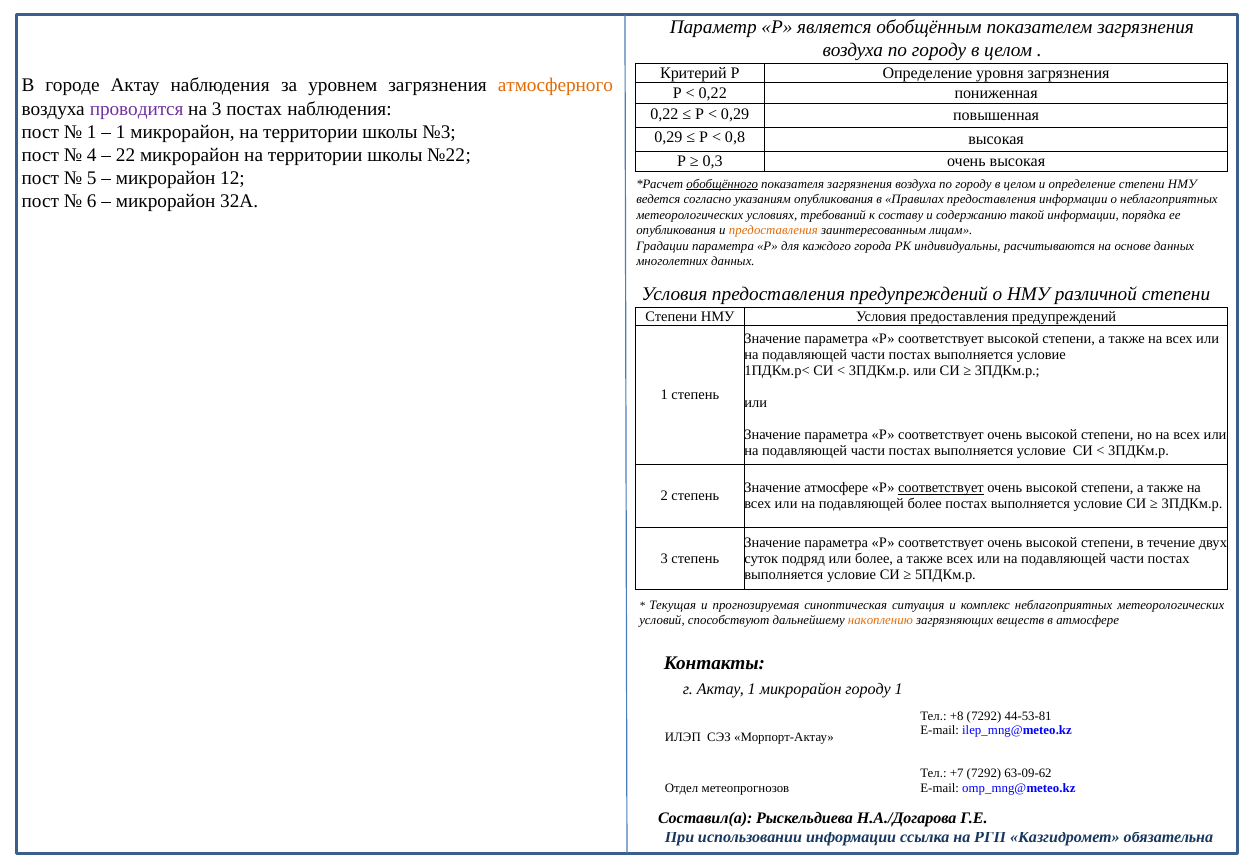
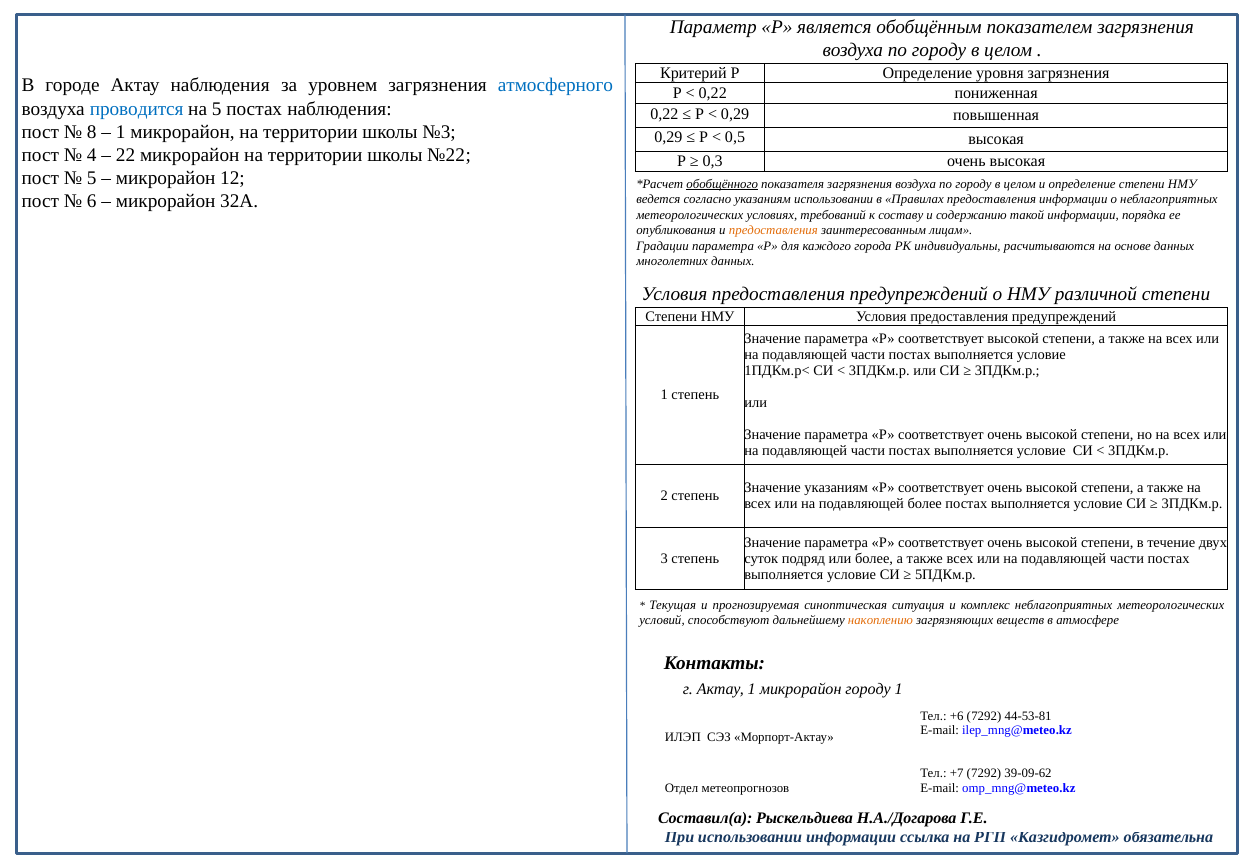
атмосферного colour: orange -> blue
проводится colour: purple -> blue
на 3: 3 -> 5
1 at (92, 132): 1 -> 8
0,8: 0,8 -> 0,5
указаниям опубликования: опубликования -> использовании
Значение атмосфере: атмосфере -> указаниям
соответствует at (941, 488) underline: present -> none
+8: +8 -> +6
63-09-62: 63-09-62 -> 39-09-62
